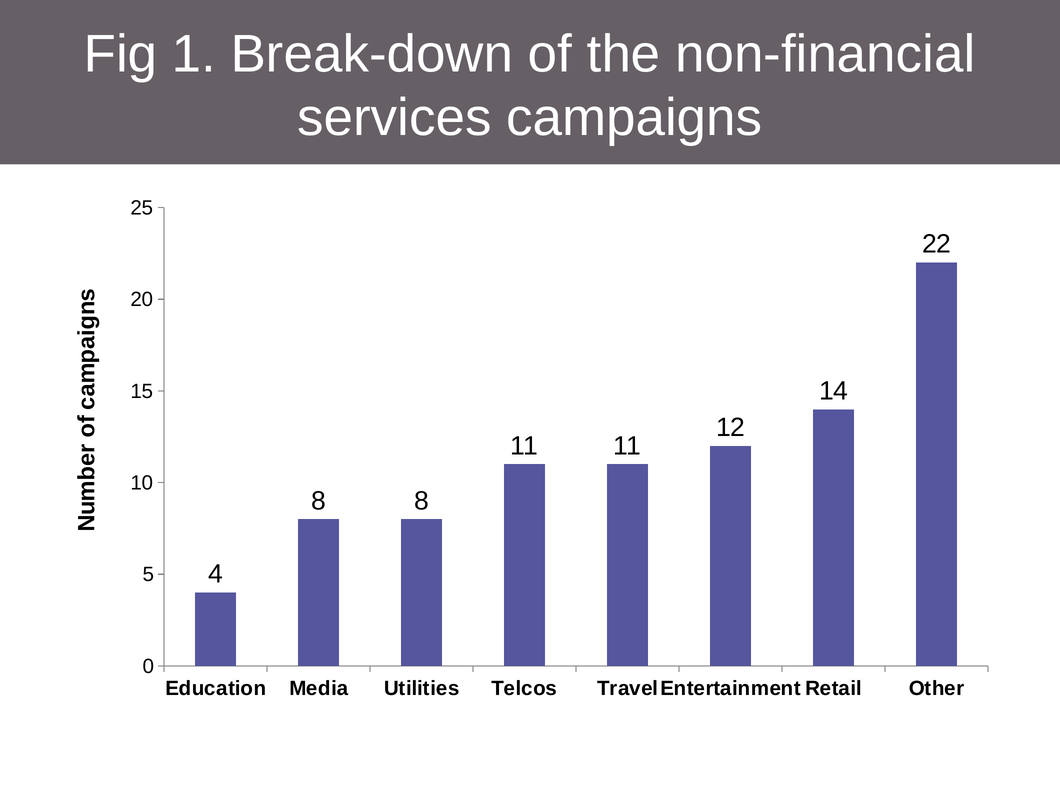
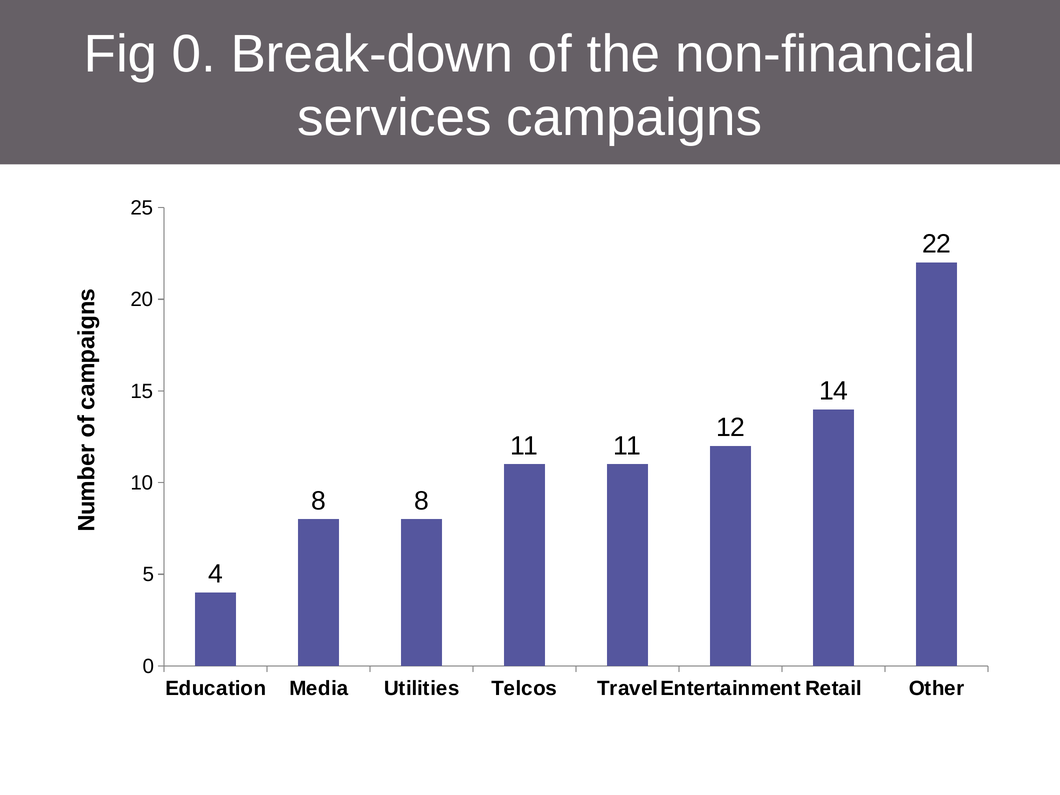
Fig 1: 1 -> 0
